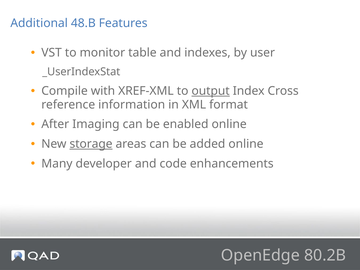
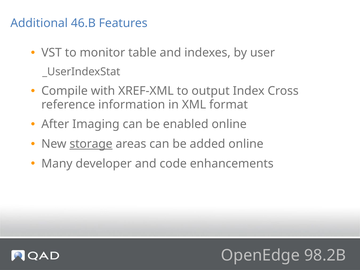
48.B: 48.B -> 46.B
output underline: present -> none
80.2B: 80.2B -> 98.2B
